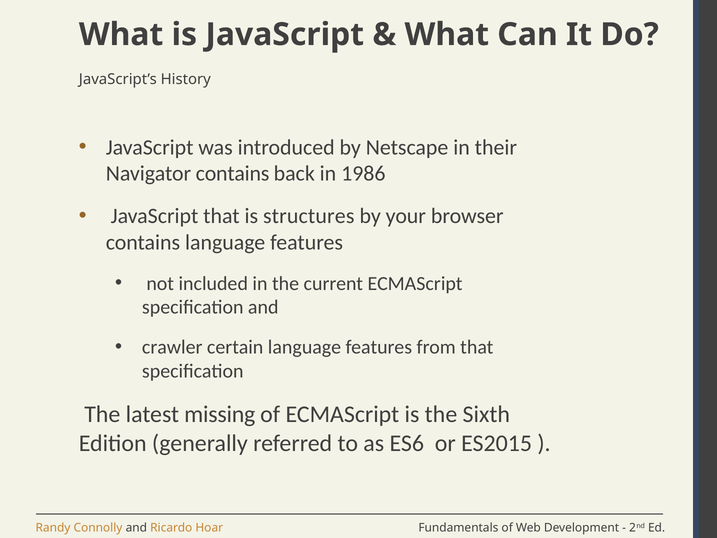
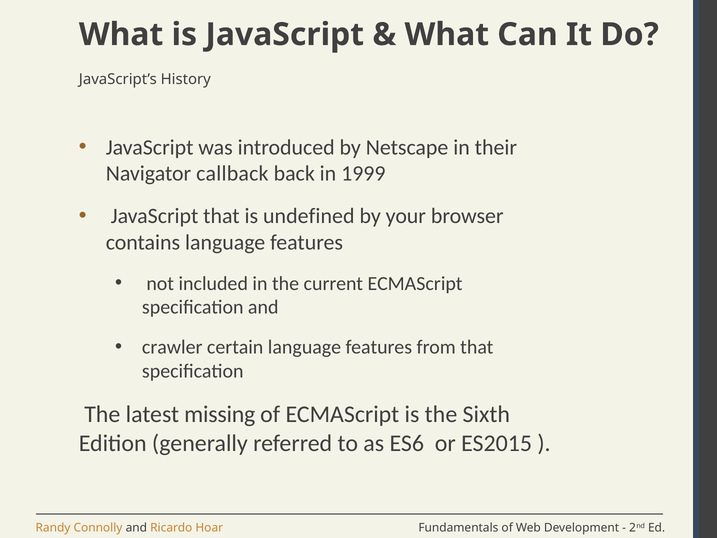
Navigator contains: contains -> callback
1986: 1986 -> 1999
structures: structures -> undefined
